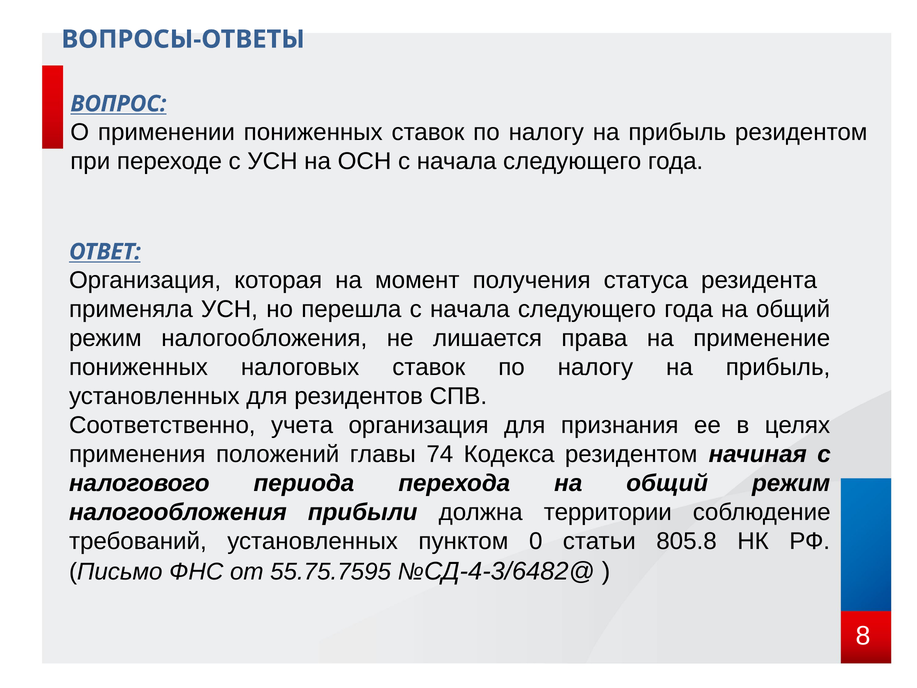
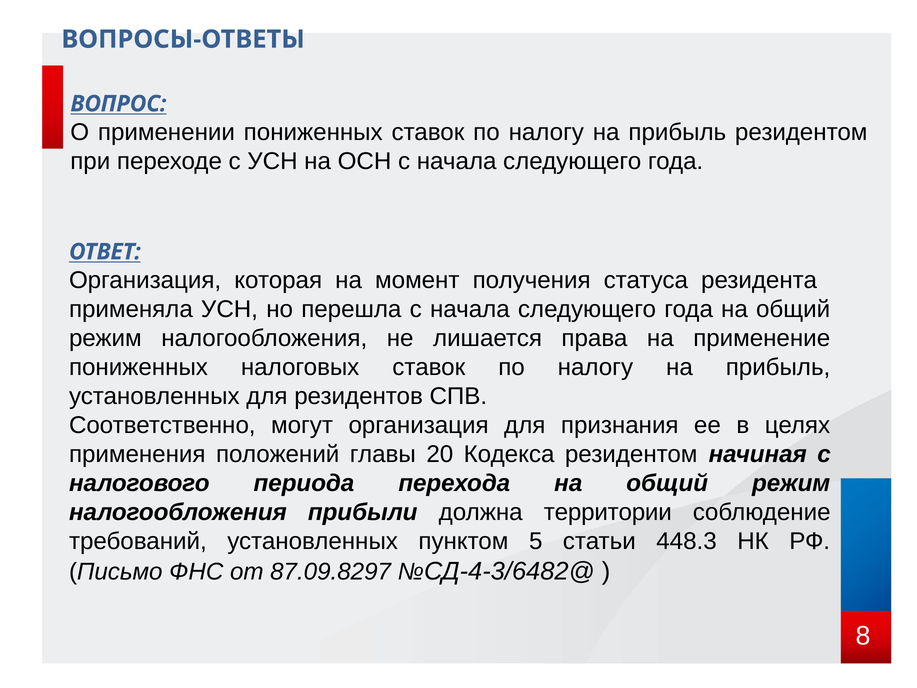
учета: учета -> могут
74: 74 -> 20
0: 0 -> 5
805.8: 805.8 -> 448.3
55.75.7595: 55.75.7595 -> 87.09.8297
